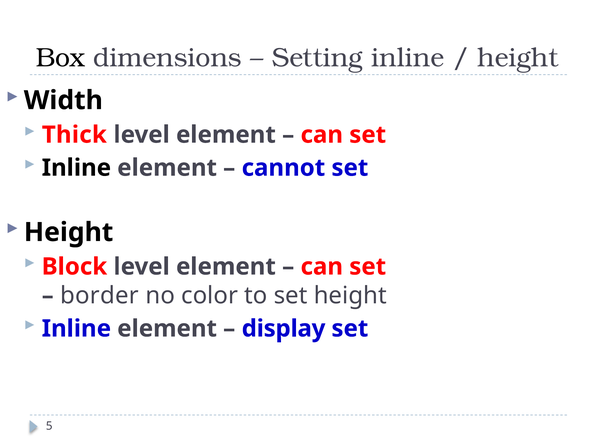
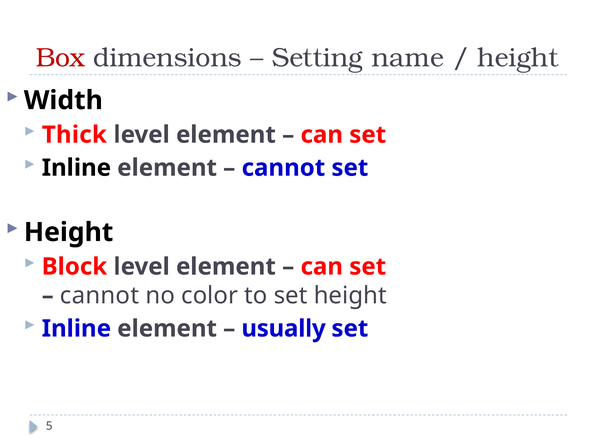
Box colour: black -> red
Setting inline: inline -> name
border at (99, 295): border -> cannot
display: display -> usually
